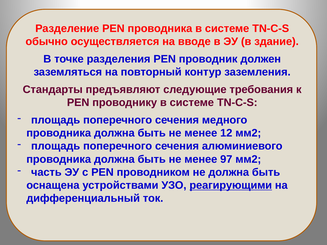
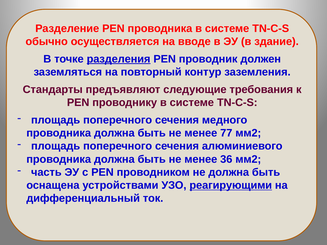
разделения underline: none -> present
12: 12 -> 77
97: 97 -> 36
